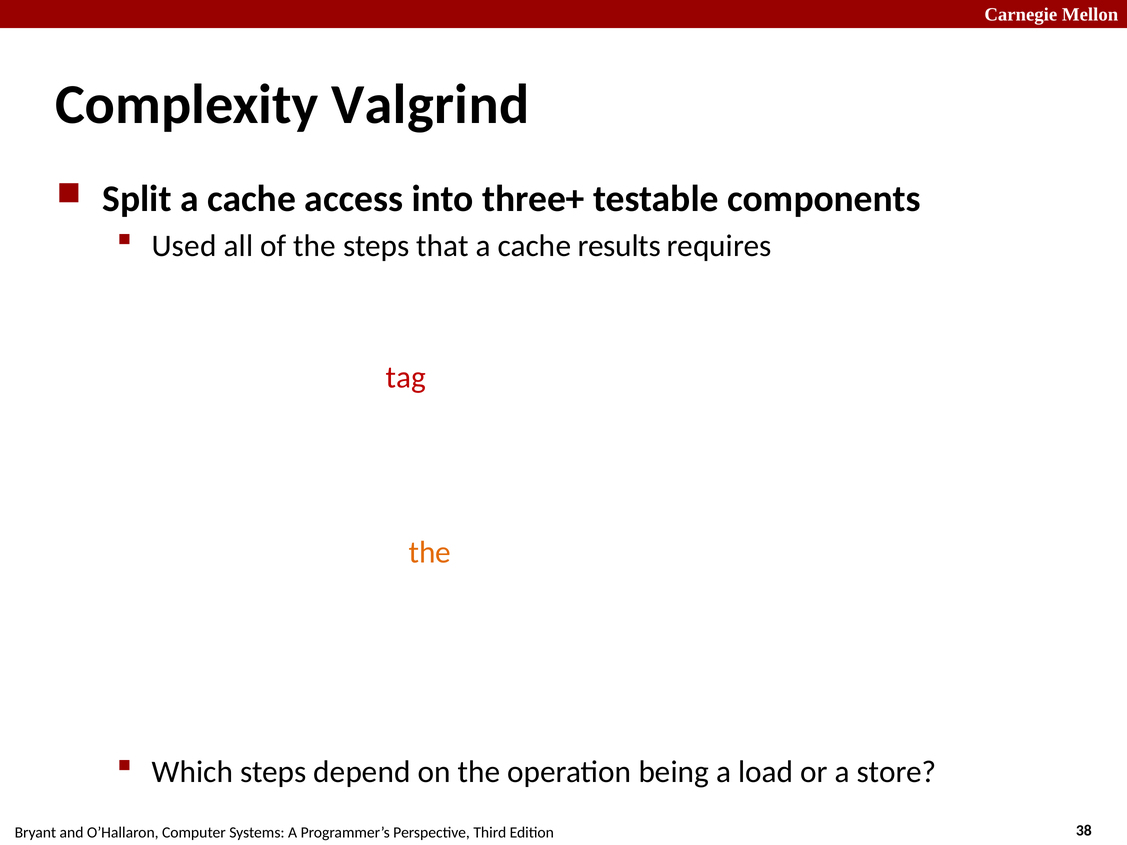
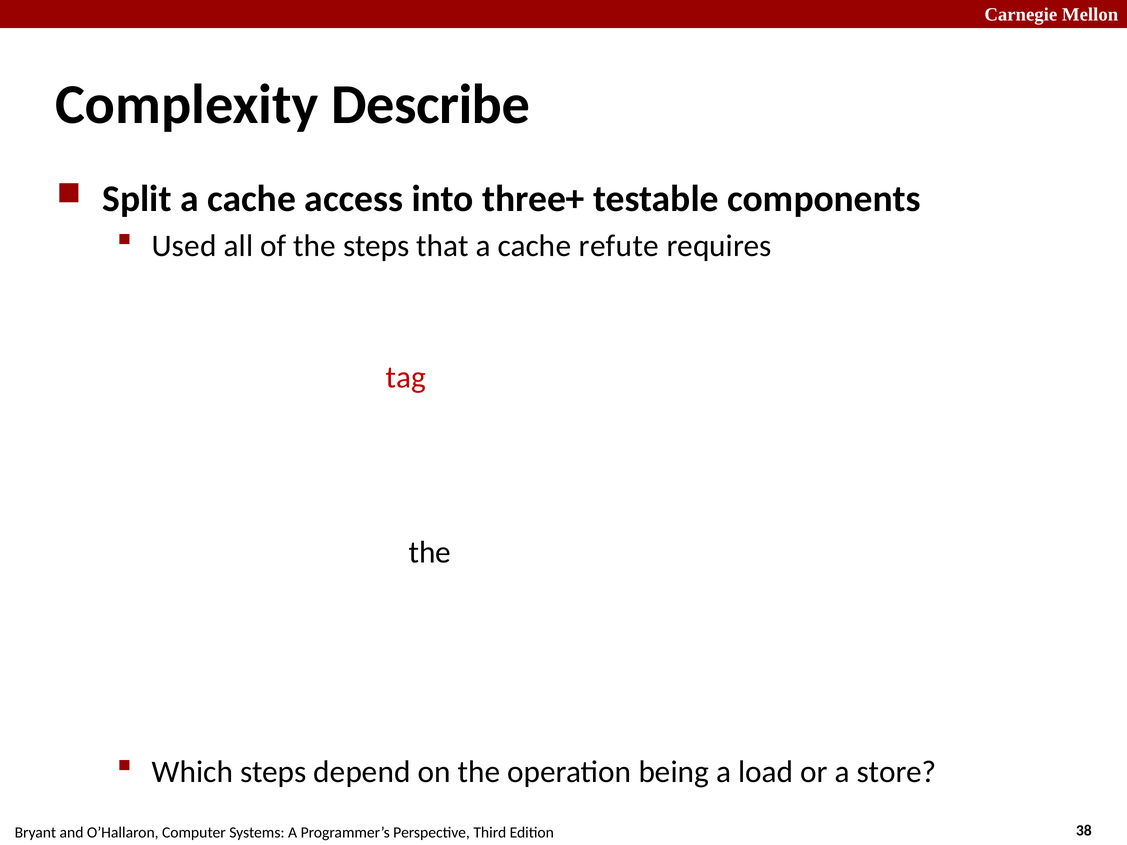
Valgrind: Valgrind -> Describe
results: results -> refute
the at (430, 553) colour: orange -> black
